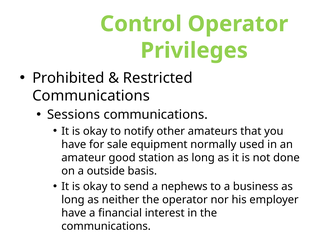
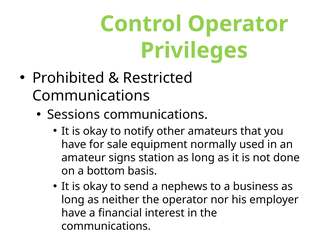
good: good -> signs
outside: outside -> bottom
